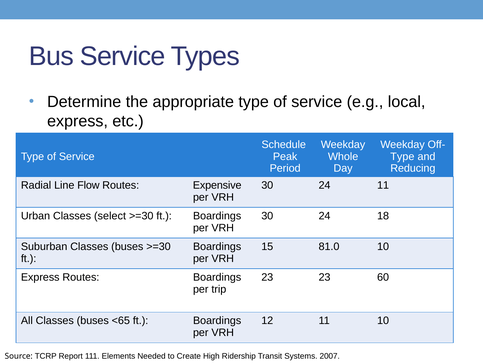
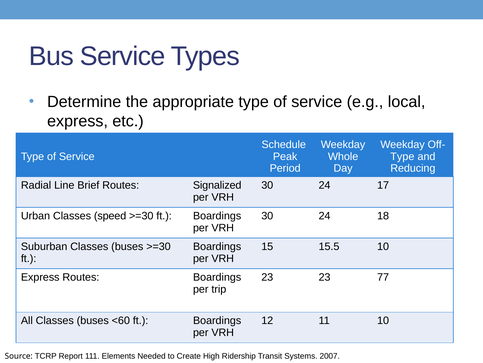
Flow: Flow -> Brief
Expensive: Expensive -> Signalized
24 11: 11 -> 17
select: select -> speed
81.0: 81.0 -> 15.5
60: 60 -> 77
<65: <65 -> <60
